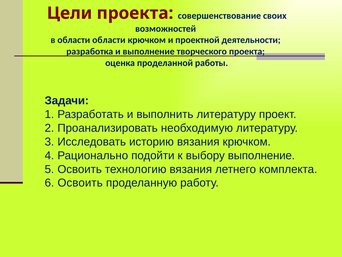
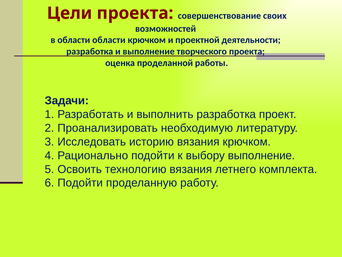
выполнить литературу: литературу -> разработка
Освоить at (80, 183): Освоить -> Подойти
